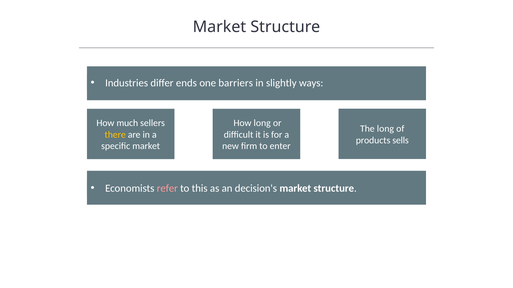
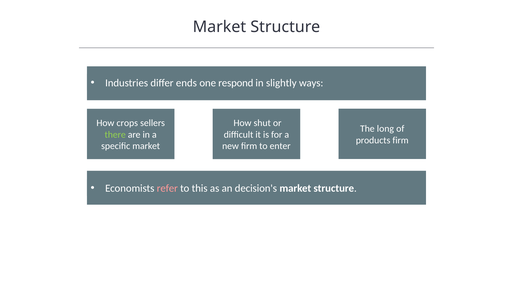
barriers: barriers -> respond
much: much -> crops
How long: long -> shut
there colour: yellow -> light green
products sells: sells -> firm
